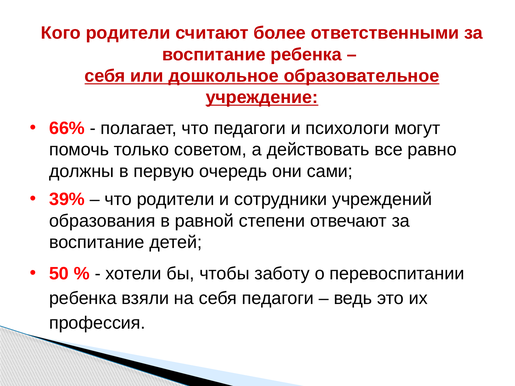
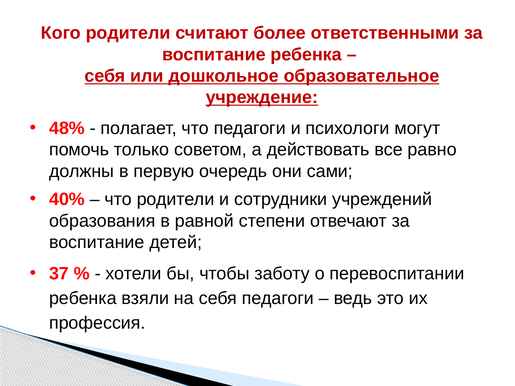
66%: 66% -> 48%
39%: 39% -> 40%
50: 50 -> 37
